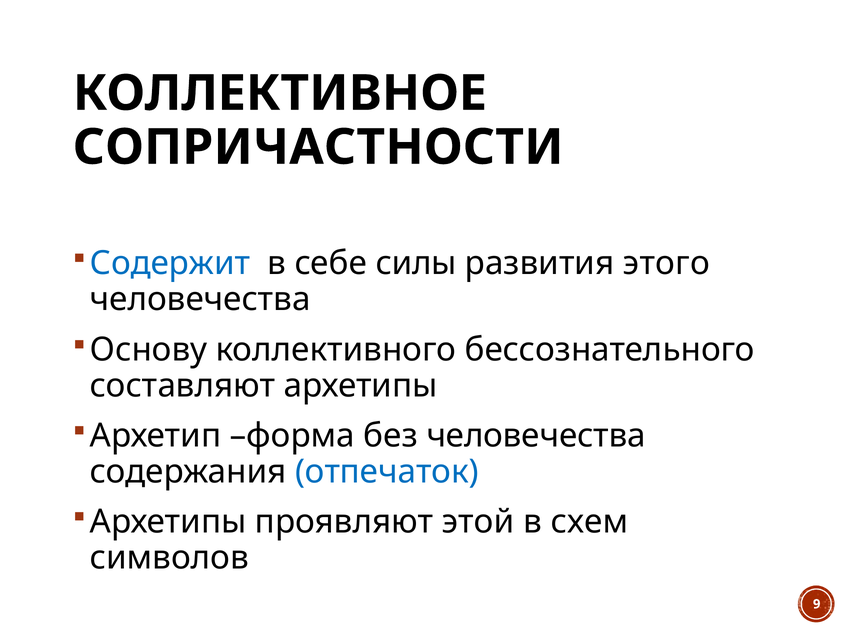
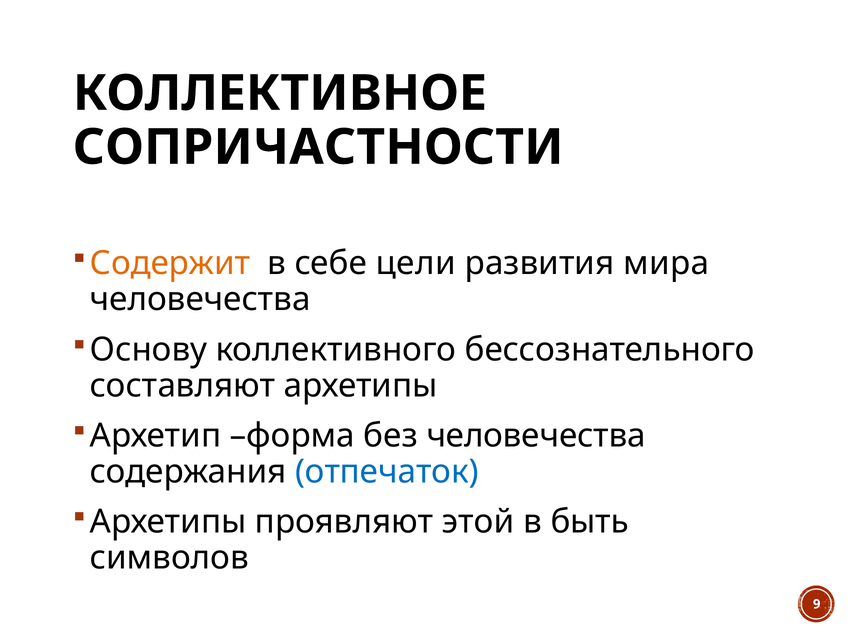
Содержит colour: blue -> orange
силы: силы -> цели
этого: этого -> мира
схем: схем -> быть
